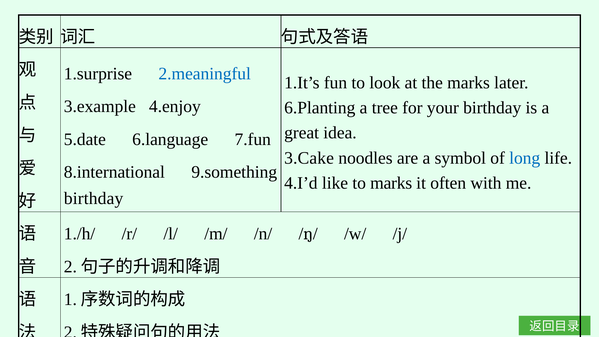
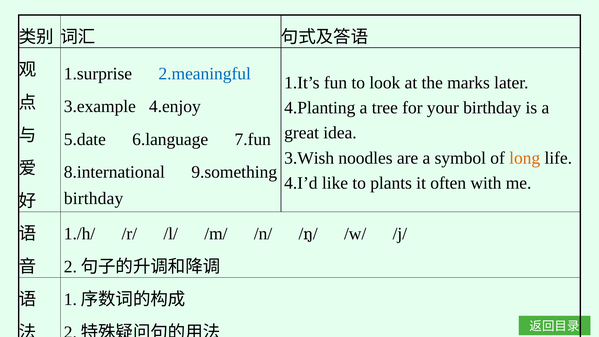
6.Planting: 6.Planting -> 4.Planting
3.Cake: 3.Cake -> 3.Wish
long colour: blue -> orange
to marks: marks -> plants
